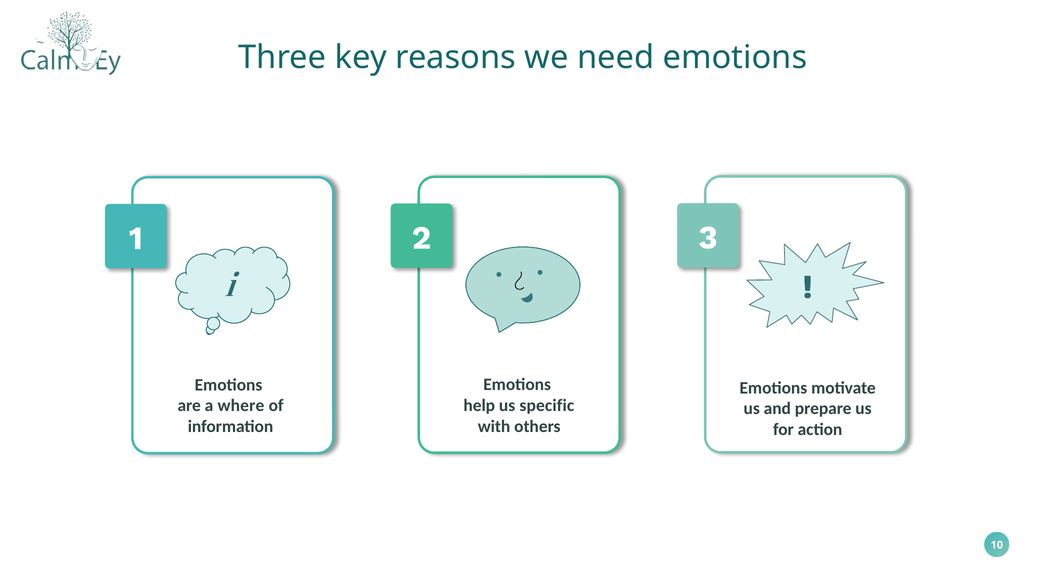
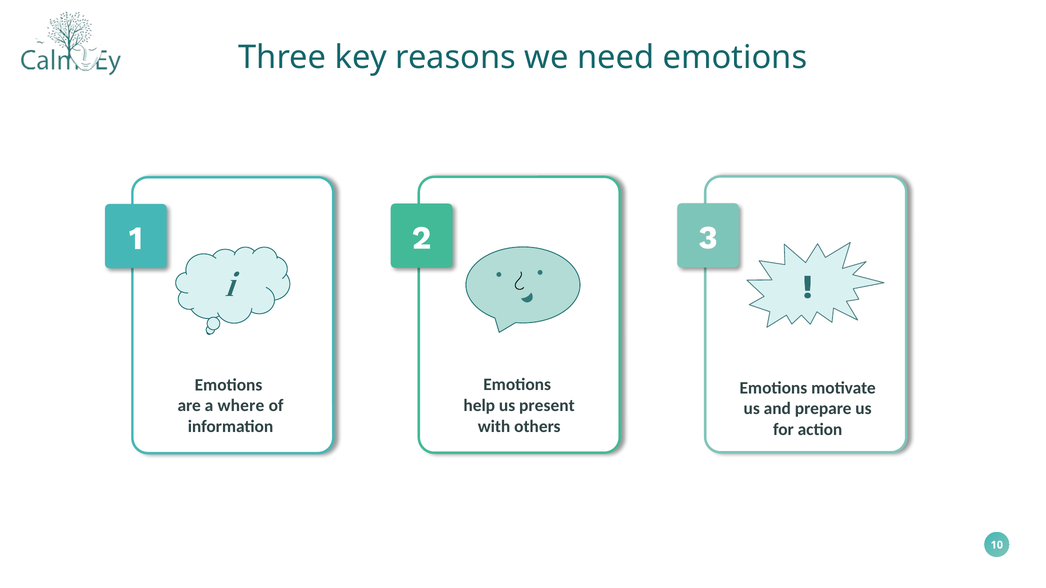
specific: specific -> present
